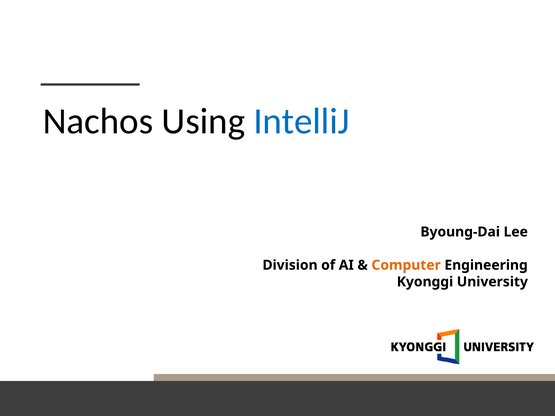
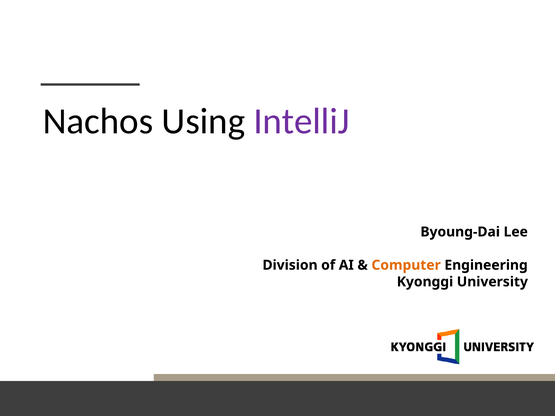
IntelliJ colour: blue -> purple
